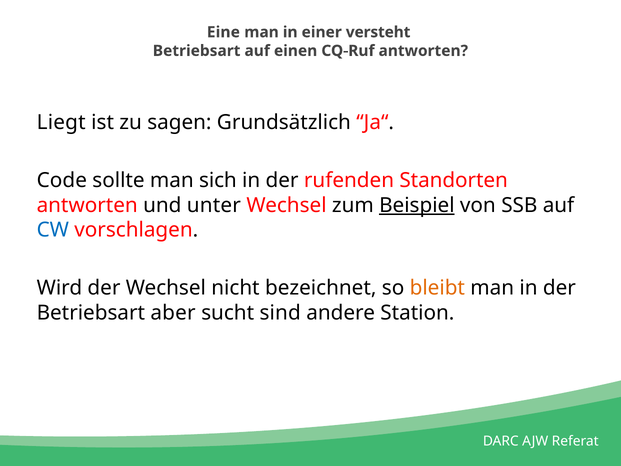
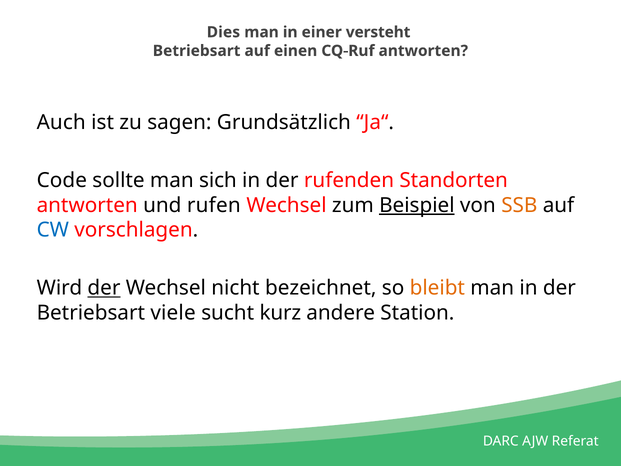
Eine: Eine -> Dies
Liegt: Liegt -> Auch
unter: unter -> rufen
SSB colour: black -> orange
der at (104, 288) underline: none -> present
aber: aber -> viele
sind: sind -> kurz
